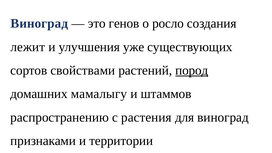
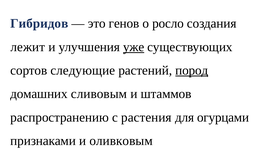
Виноград at (39, 23): Виноград -> Гибридов
уже underline: none -> present
свойствами: свойствами -> следующие
мамалыгу: мамалыгу -> сливовым
для виноград: виноград -> огурцами
территории: территории -> оливковым
